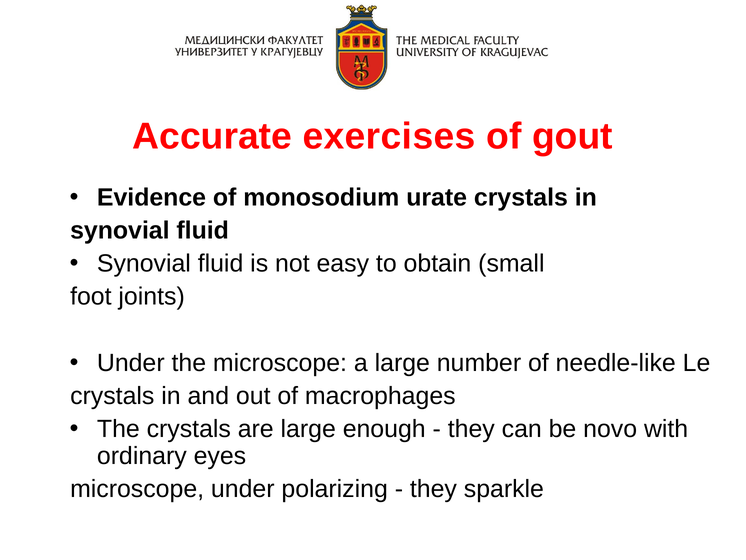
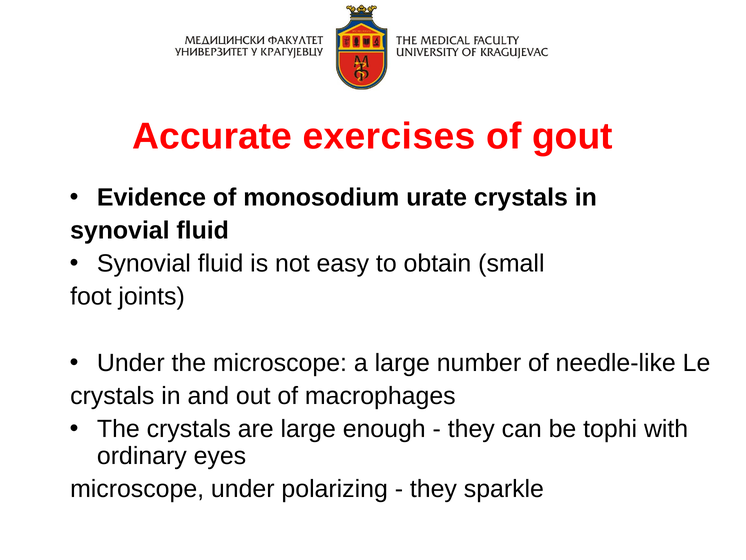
novo: novo -> tophi
